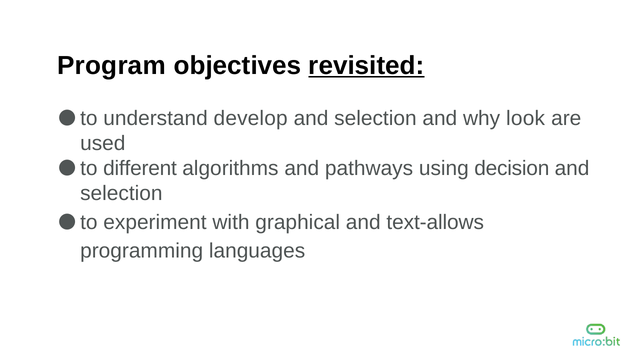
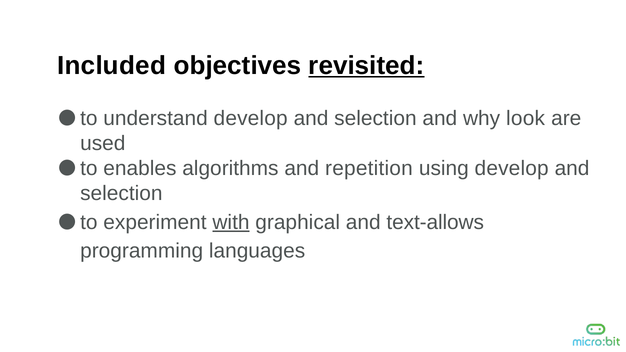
Program: Program -> Included
different: different -> enables
pathways: pathways -> repetition
using decision: decision -> develop
with underline: none -> present
